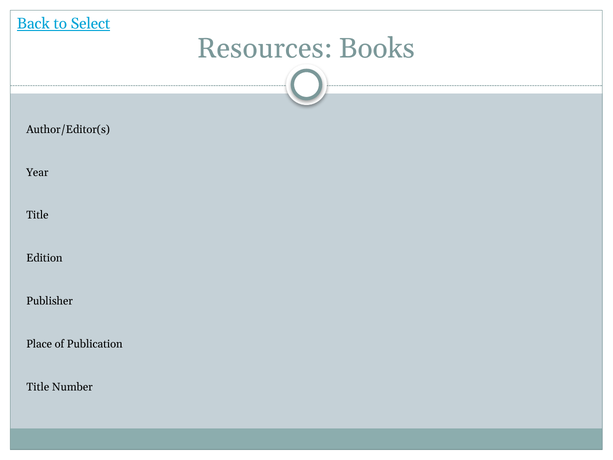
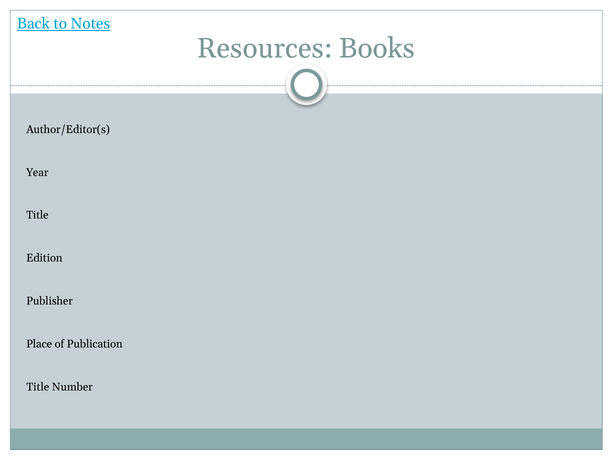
Select: Select -> Notes
